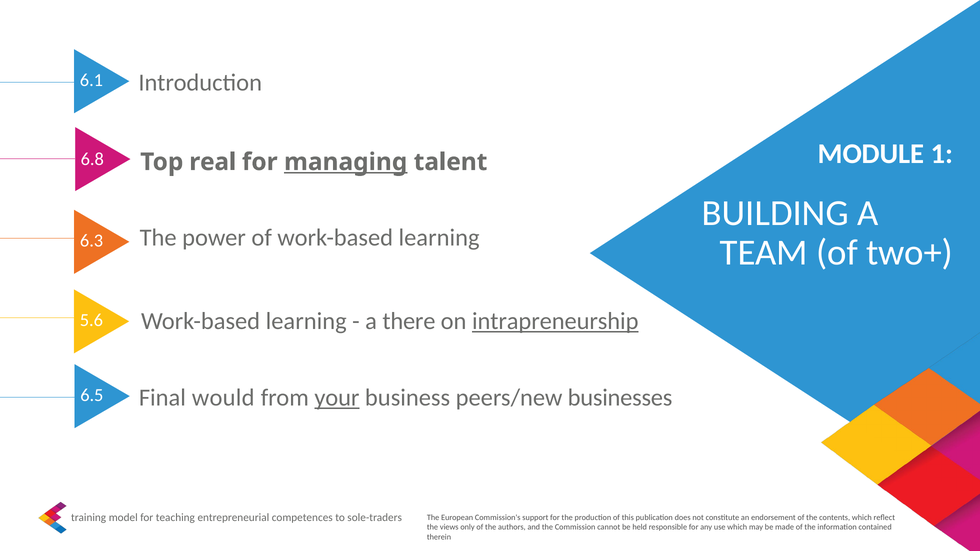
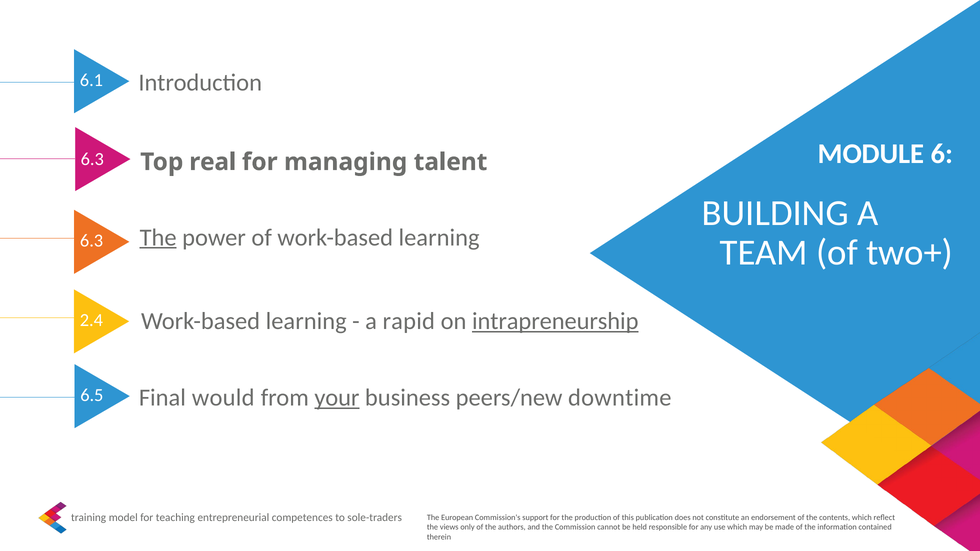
1: 1 -> 6
6.8 at (92, 159): 6.8 -> 6.3
managing underline: present -> none
The at (158, 238) underline: none -> present
5.6: 5.6 -> 2.4
there: there -> rapid
businesses: businesses -> downtime
